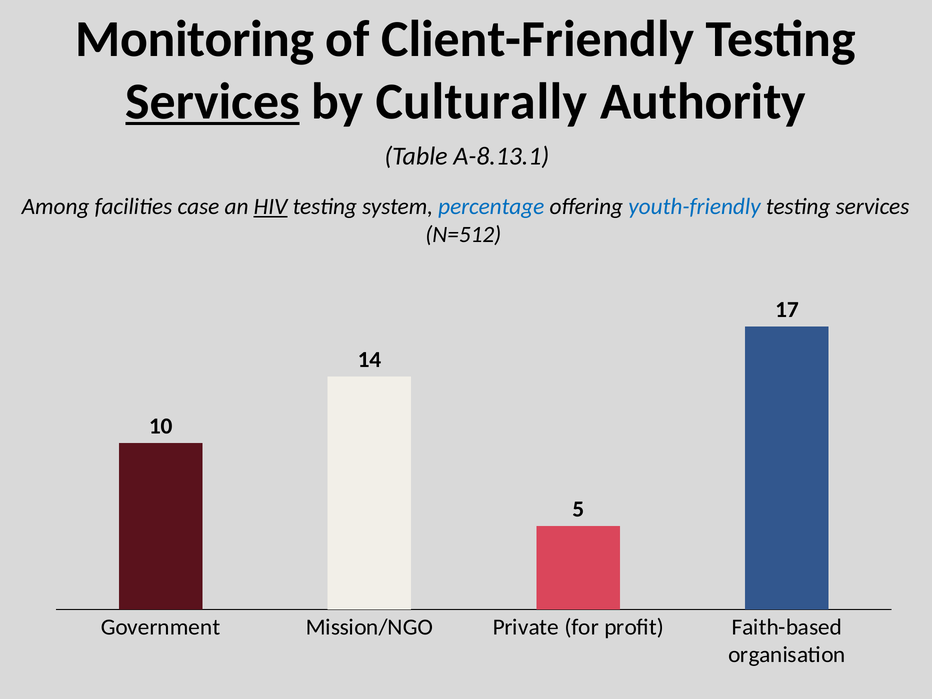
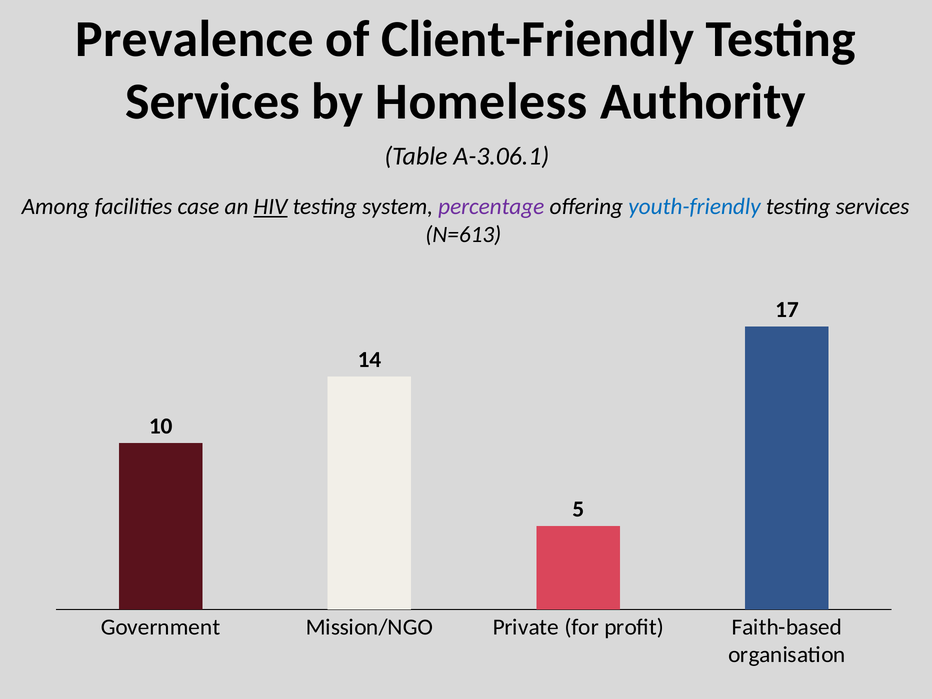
Monitoring: Monitoring -> Prevalence
Services at (212, 101) underline: present -> none
Culturally: Culturally -> Homeless
A-8.13.1: A-8.13.1 -> A-3.06.1
percentage colour: blue -> purple
N=512: N=512 -> N=613
